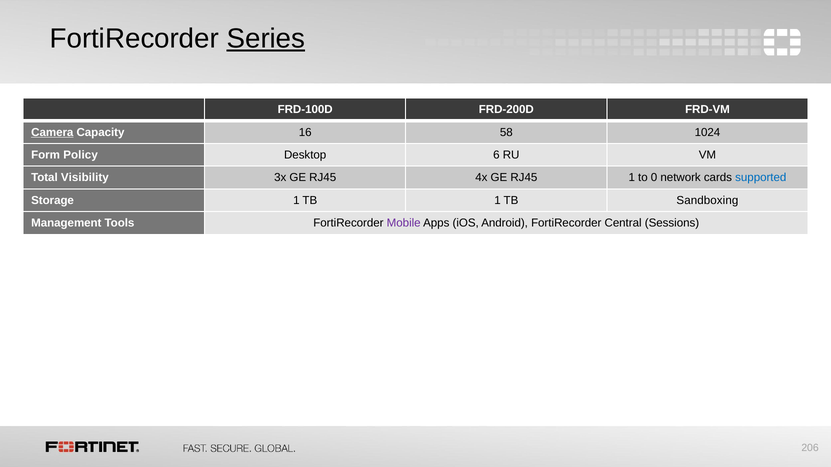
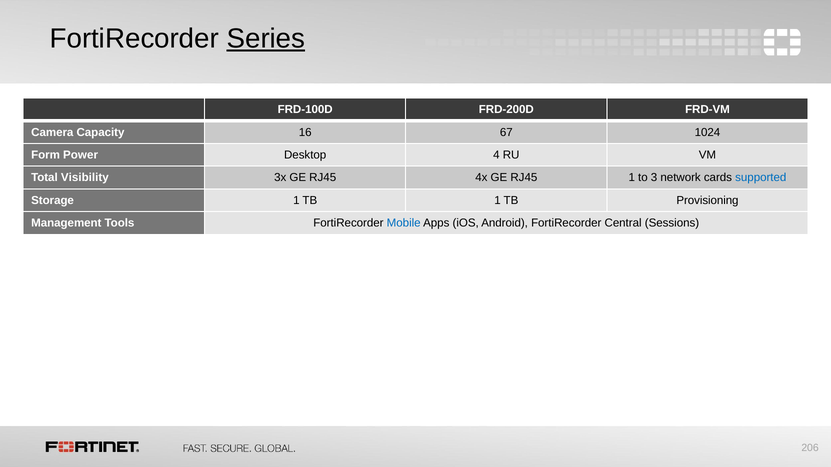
Camera underline: present -> none
58: 58 -> 67
Policy: Policy -> Power
6: 6 -> 4
0: 0 -> 3
Sandboxing: Sandboxing -> Provisioning
Mobile colour: purple -> blue
